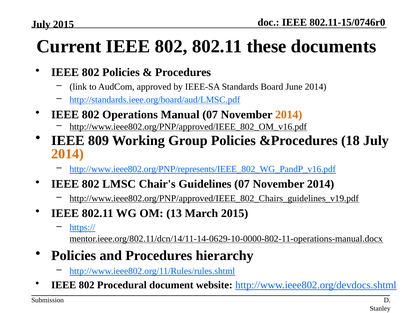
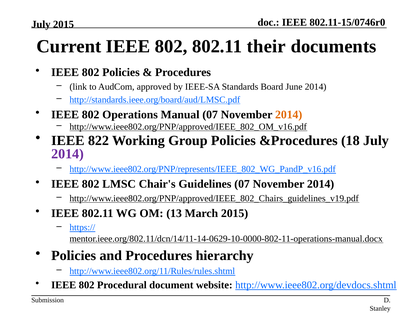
these: these -> their
809: 809 -> 822
2014 at (68, 154) colour: orange -> purple
